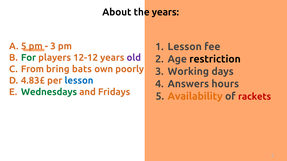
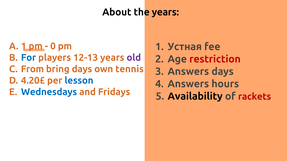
5 at (24, 46): 5 -> 1
3 at (53, 46): 3 -> 0
Lesson at (185, 47): Lesson -> Устная
For colour: green -> blue
12-12: 12-12 -> 12-13
restriction colour: black -> red
bring bats: bats -> days
poorly: poorly -> tennis
Working at (188, 72): Working -> Answers
4.83£: 4.83£ -> 4.20£
Wednesdays colour: green -> blue
Availability colour: orange -> black
